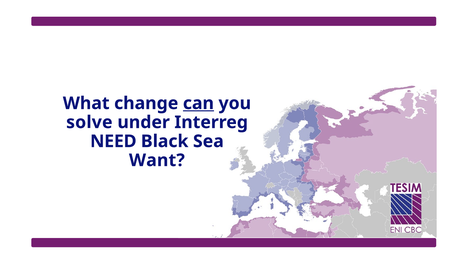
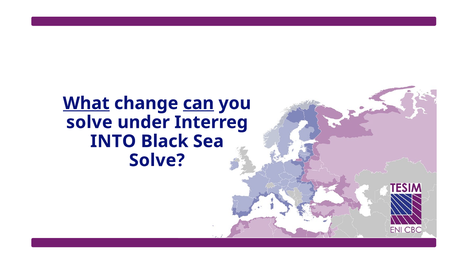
What underline: none -> present
NEED: NEED -> INTO
Want at (157, 161): Want -> Solve
